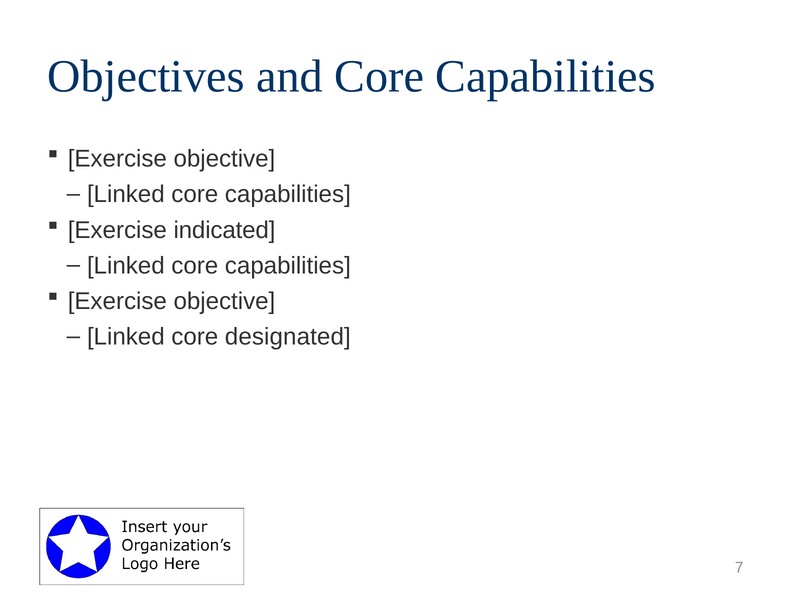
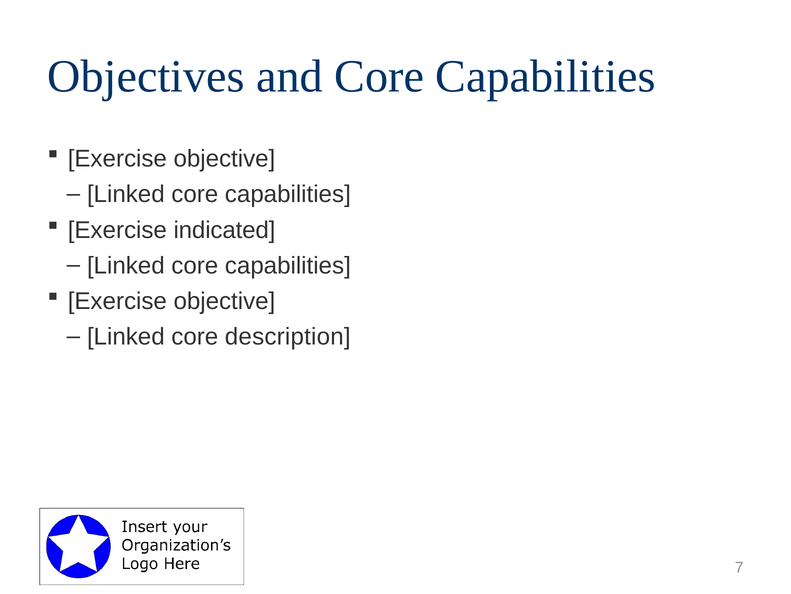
designated: designated -> description
